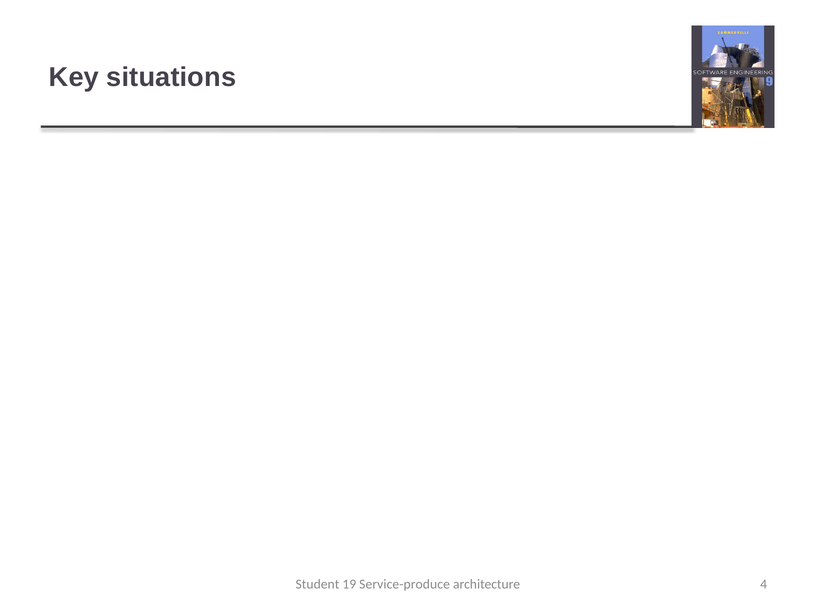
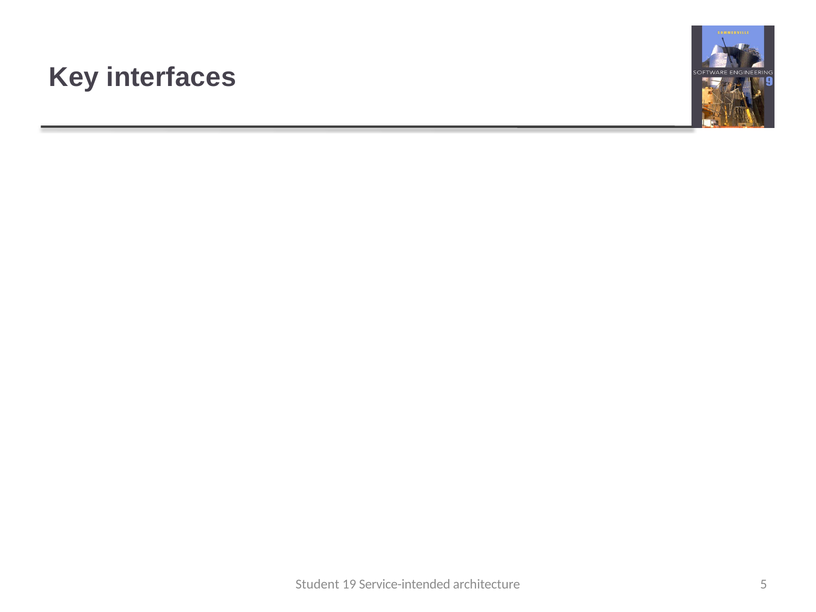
situations: situations -> interfaces
Service-produce: Service-produce -> Service-intended
4: 4 -> 5
